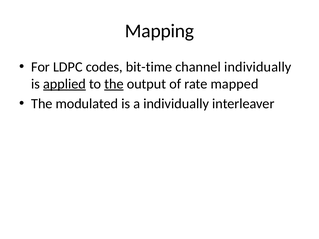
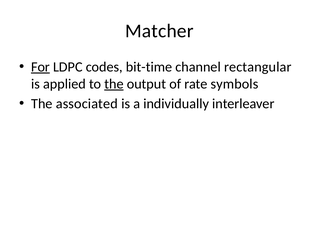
Mapping: Mapping -> Matcher
For underline: none -> present
channel individually: individually -> rectangular
applied underline: present -> none
mapped: mapped -> symbols
modulated: modulated -> associated
